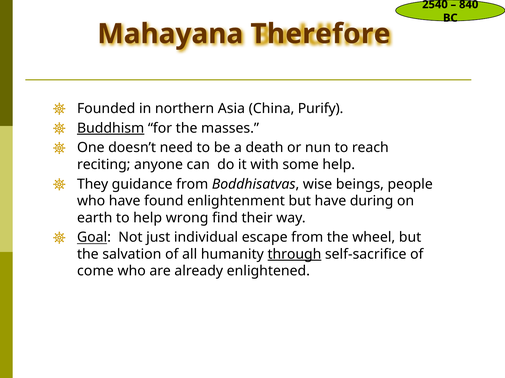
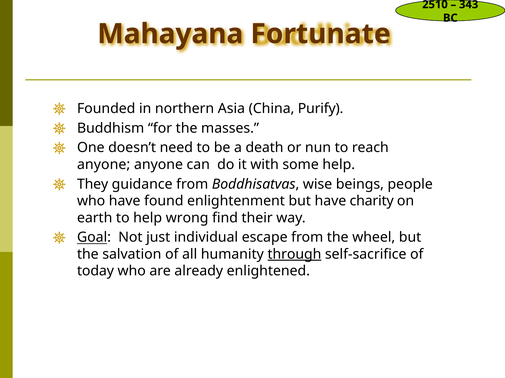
2540: 2540 -> 2510
840: 840 -> 343
Therefore: Therefore -> Fortunate
Buddhism underline: present -> none
reciting at (104, 165): reciting -> anyone
during: during -> charity
come: come -> today
